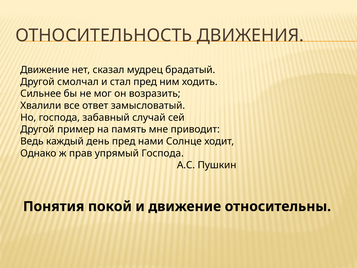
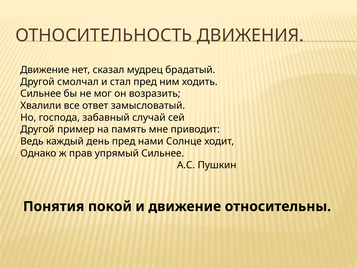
упрямый Господа: Господа -> Сильнее
